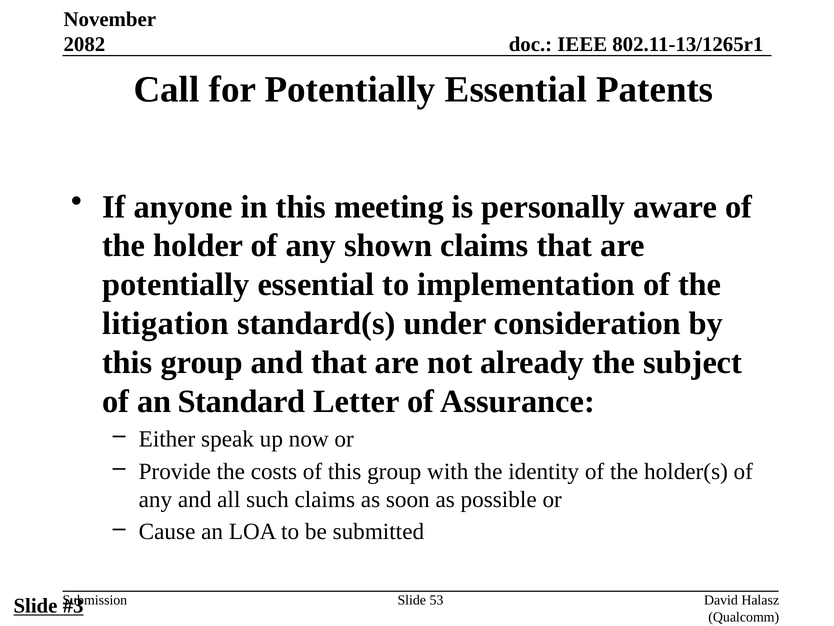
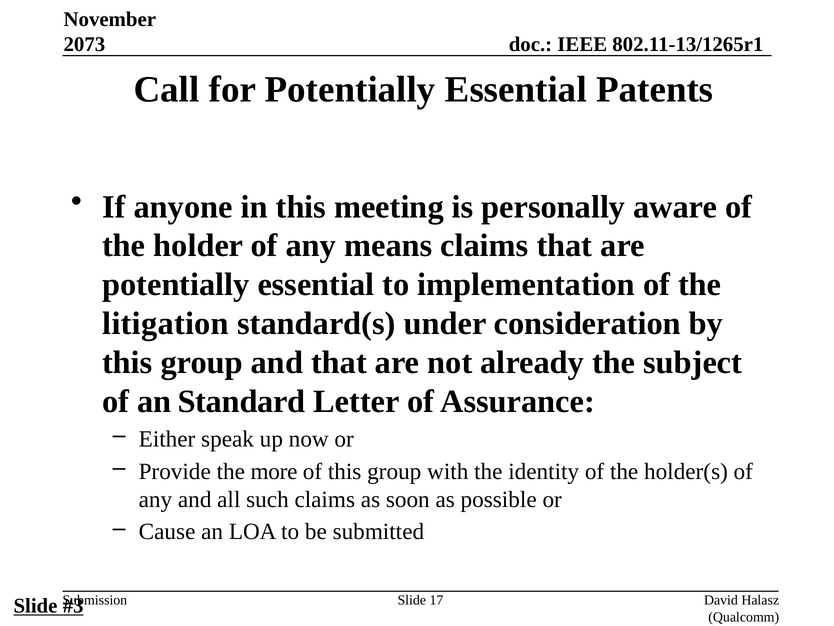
2082: 2082 -> 2073
shown: shown -> means
costs: costs -> more
53: 53 -> 17
